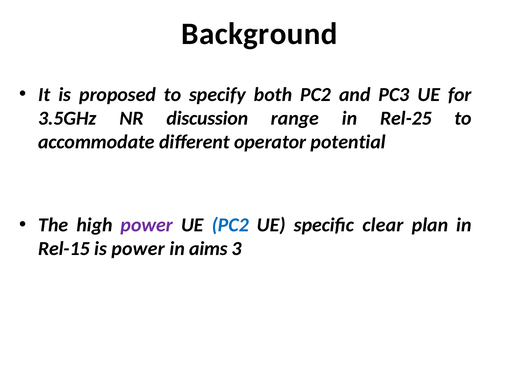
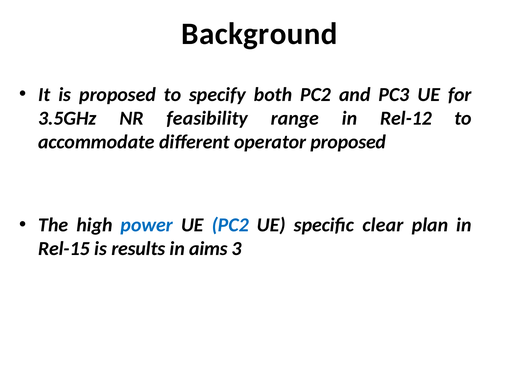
discussion: discussion -> feasibility
Rel-25: Rel-25 -> Rel-12
operator potential: potential -> proposed
power at (147, 225) colour: purple -> blue
is power: power -> results
